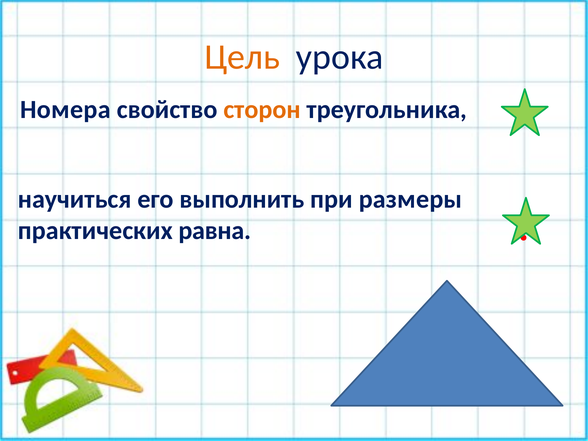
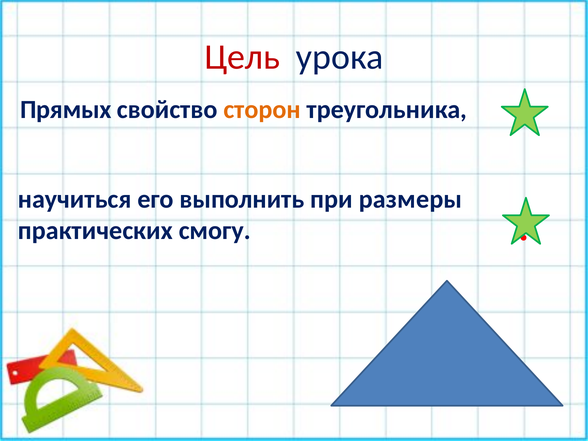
Цель colour: orange -> red
Номера: Номера -> Прямых
равна: равна -> смогу
